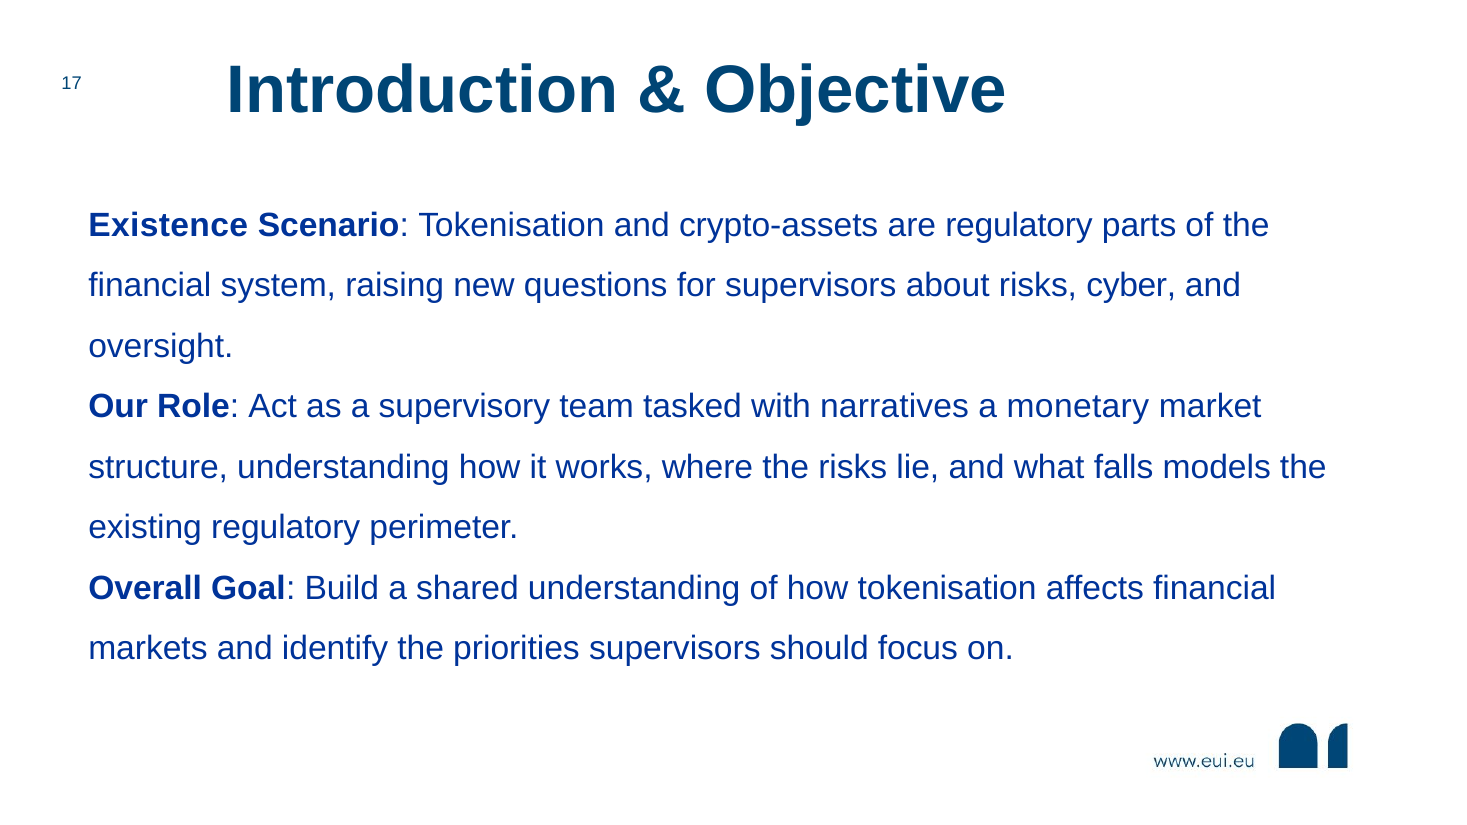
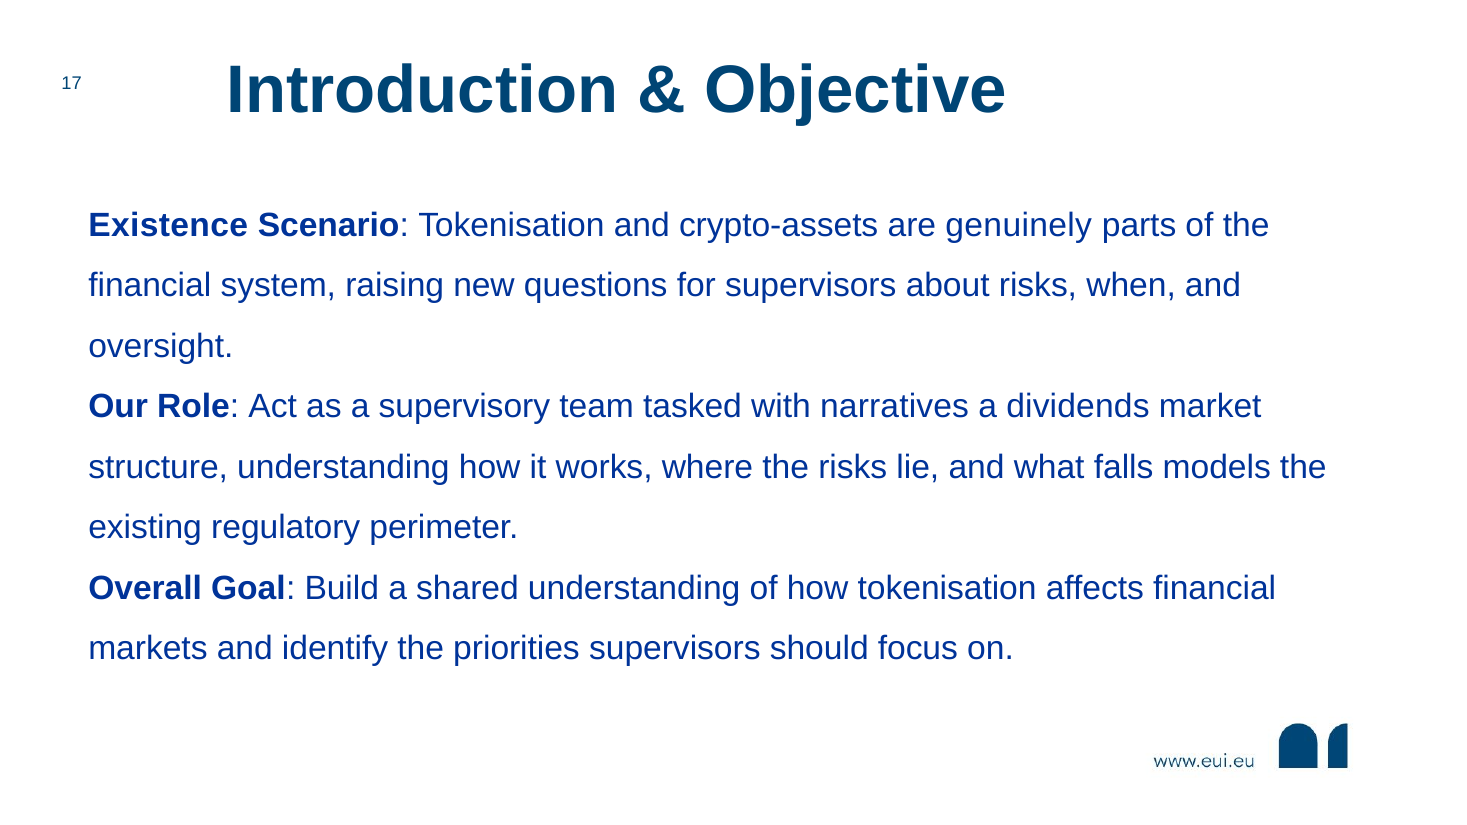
are regulatory: regulatory -> genuinely
cyber: cyber -> when
monetary: monetary -> dividends
